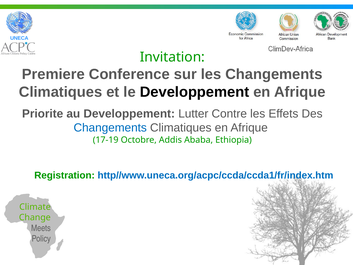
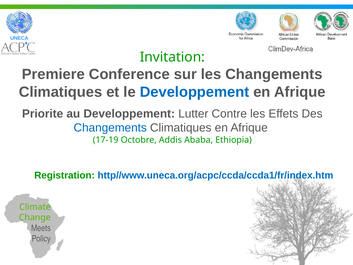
Developpement at (195, 92) colour: black -> blue
